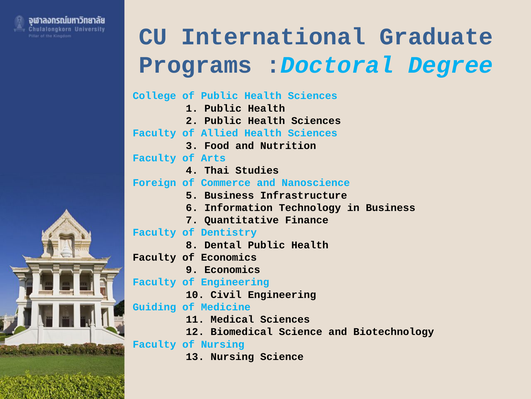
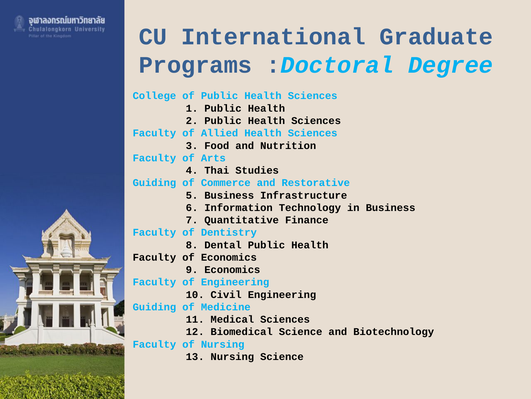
Foreign at (154, 183): Foreign -> Guiding
Nanoscience: Nanoscience -> Restorative
